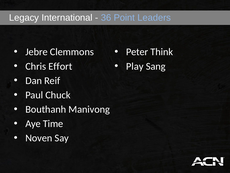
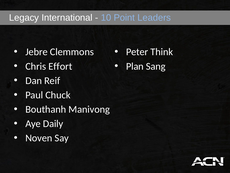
36: 36 -> 10
Play: Play -> Plan
Time: Time -> Daily
